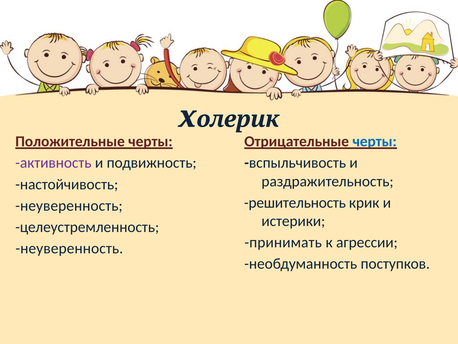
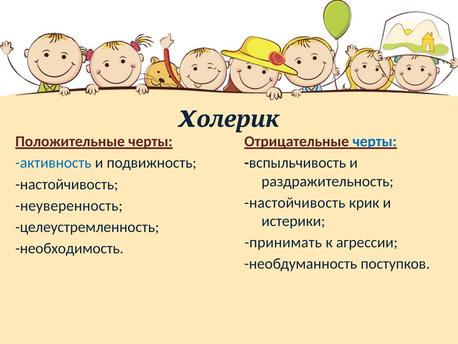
активность colour: purple -> blue
решительность at (295, 202): решительность -> настойчивость
неуверенность at (69, 248): неуверенность -> необходимость
